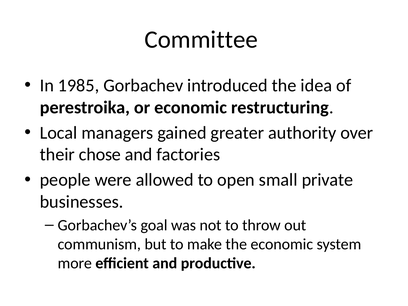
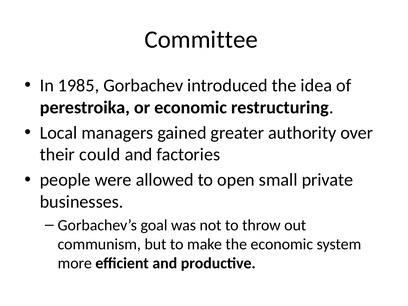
chose: chose -> could
